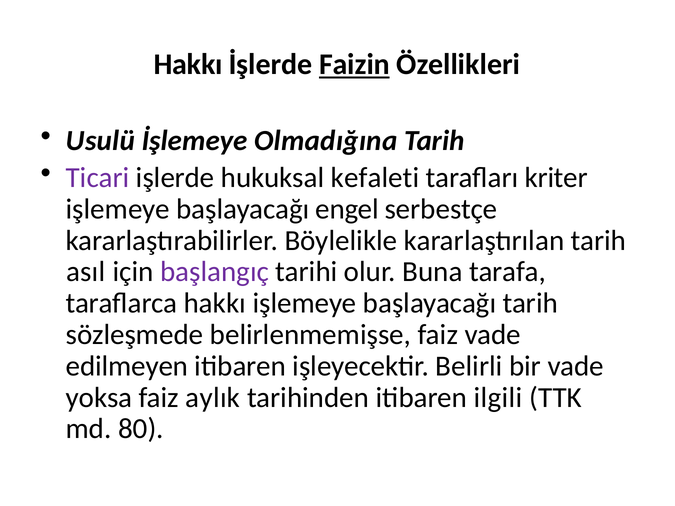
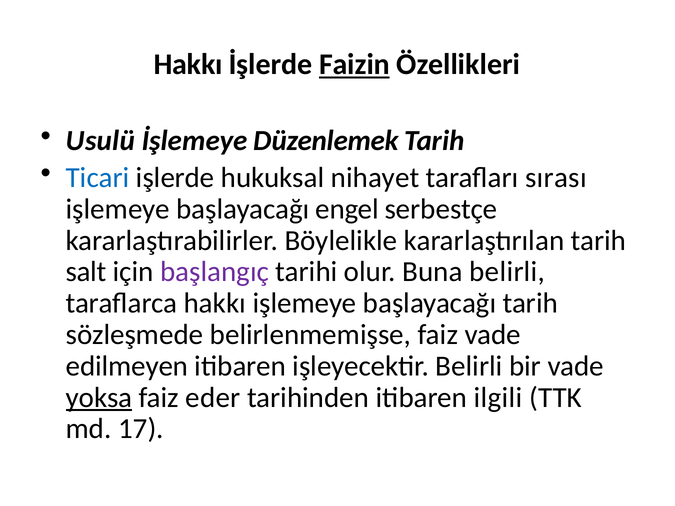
Olmadığına: Olmadığına -> Düzenlemek
Ticari colour: purple -> blue
kefaleti: kefaleti -> nihayet
kriter: kriter -> sırası
asıl: asıl -> salt
Buna tarafa: tarafa -> belirli
yoksa underline: none -> present
aylık: aylık -> eder
80: 80 -> 17
